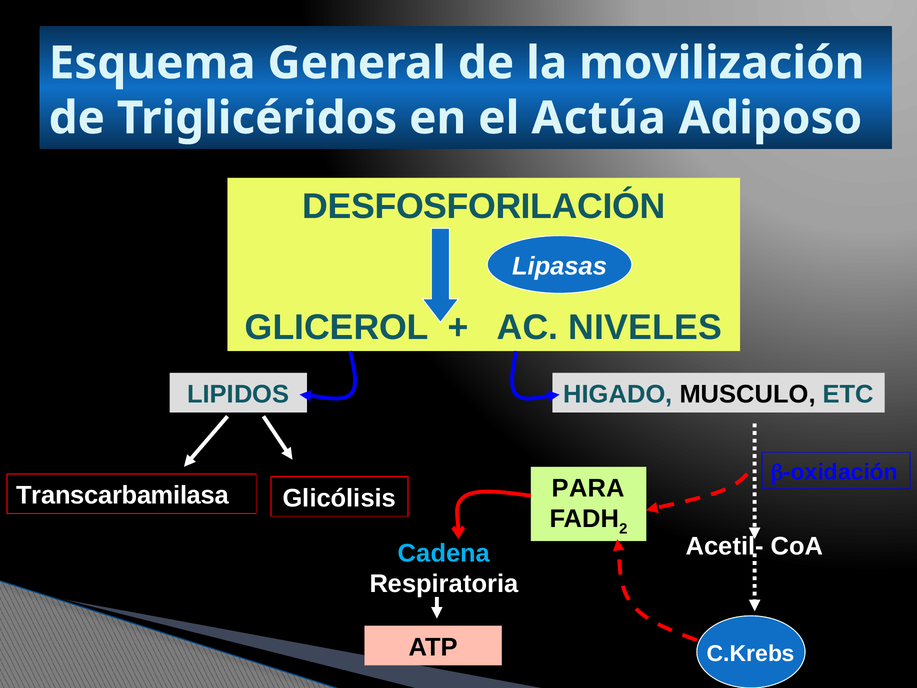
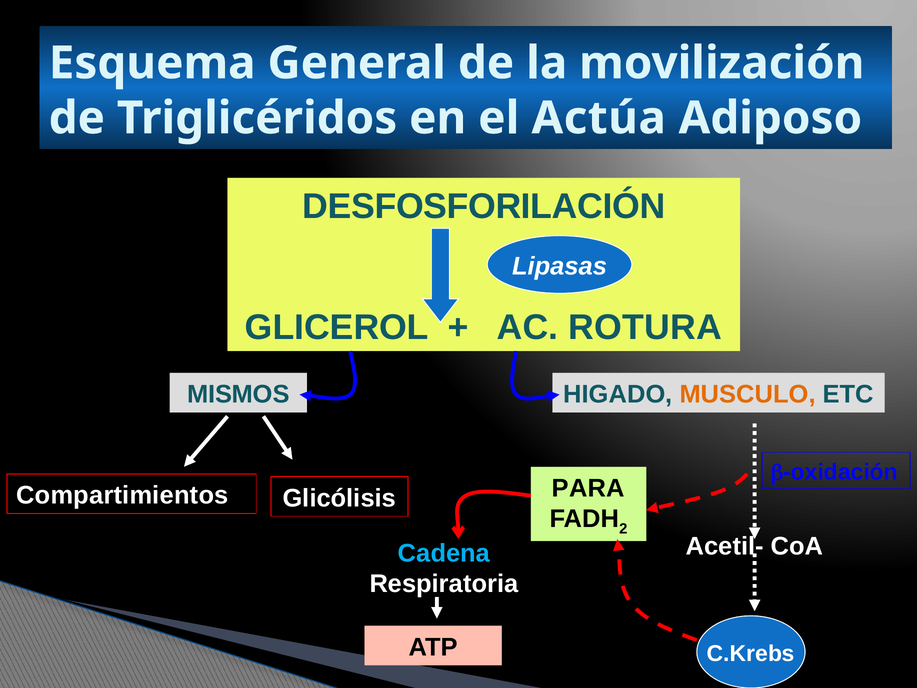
NIVELES: NIVELES -> ROTURA
LIPIDOS: LIPIDOS -> MISMOS
MUSCULO colour: black -> orange
Transcarbamilasa: Transcarbamilasa -> Compartimientos
